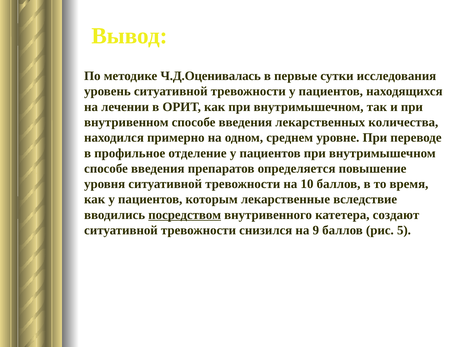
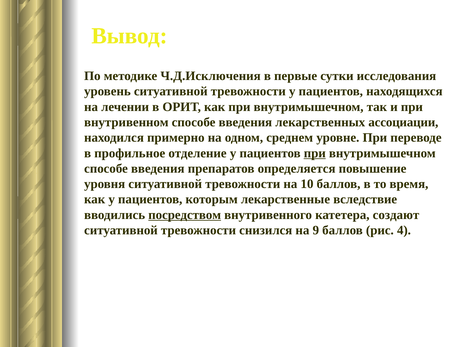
Ч.Д.Оценивалась: Ч.Д.Оценивалась -> Ч.Д.Исключения
количества: количества -> ассоциации
при at (315, 153) underline: none -> present
5: 5 -> 4
